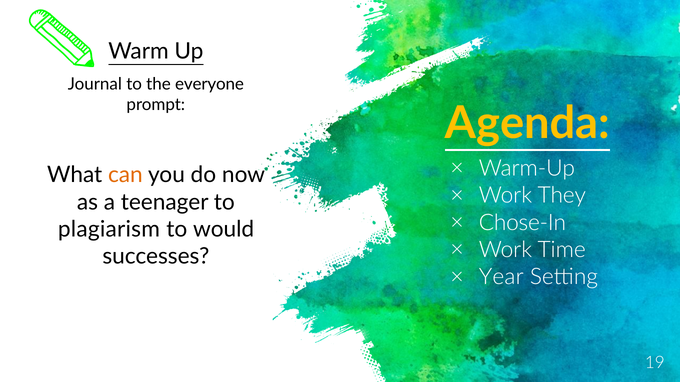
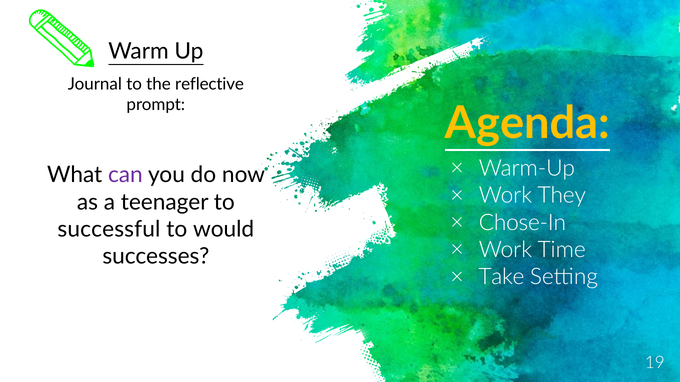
everyone: everyone -> reflective
can colour: orange -> purple
plagiarism: plagiarism -> successful
Year: Year -> Take
